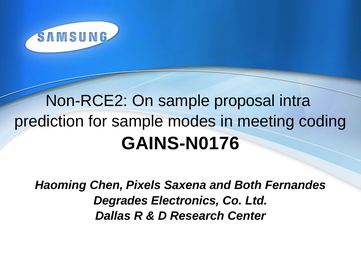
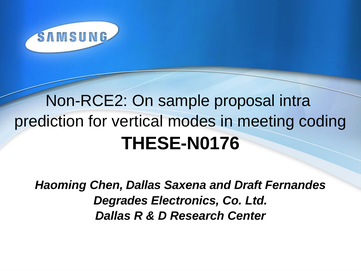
for sample: sample -> vertical
GAINS-N0176: GAINS-N0176 -> THESE-N0176
Chen Pixels: Pixels -> Dallas
Both: Both -> Draft
